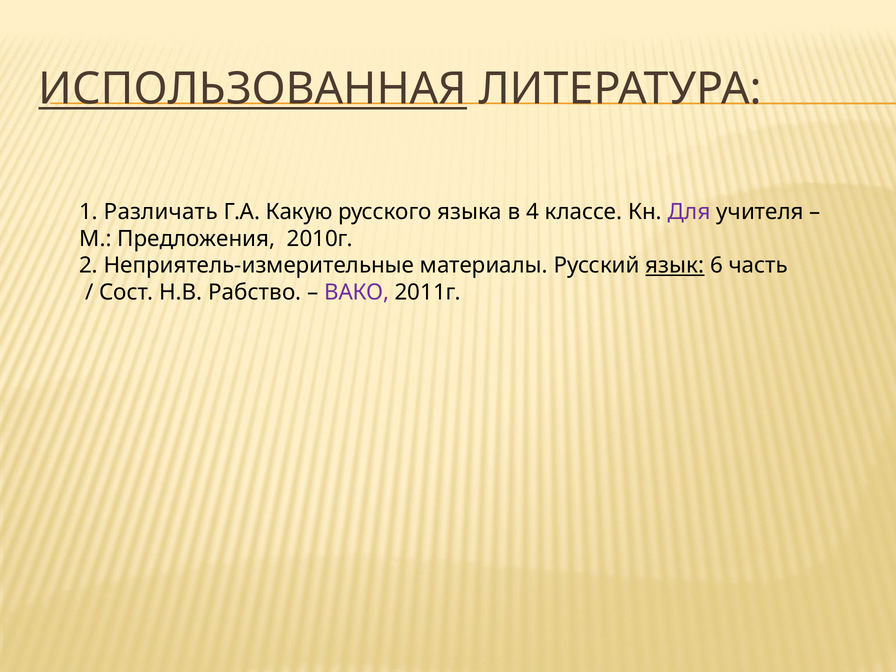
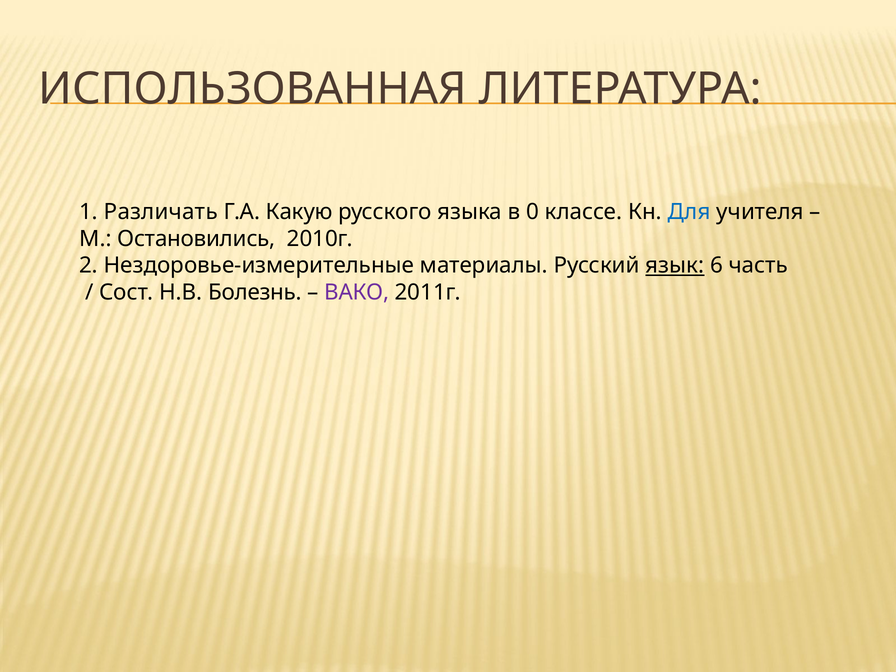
ИСПОЛЬЗОВАННАЯ underline: present -> none
4: 4 -> 0
Для colour: purple -> blue
Предложения: Предложения -> Остановились
Неприятель-измерительные: Неприятель-измерительные -> Нездоровье-измерительные
Рабство: Рабство -> Болезнь
